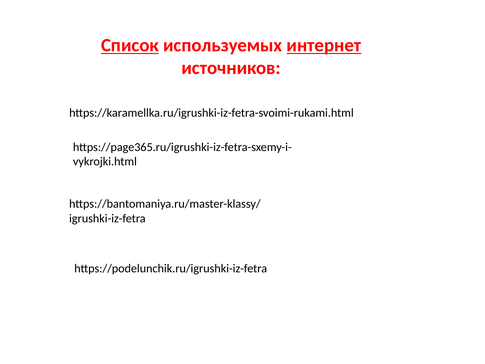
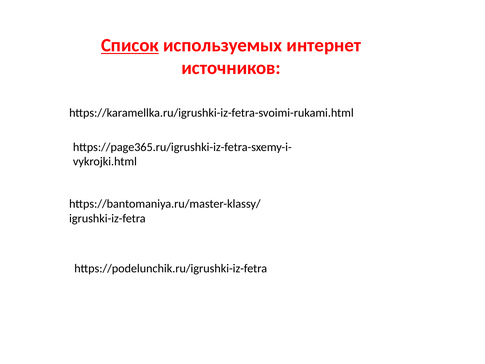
интернет underline: present -> none
